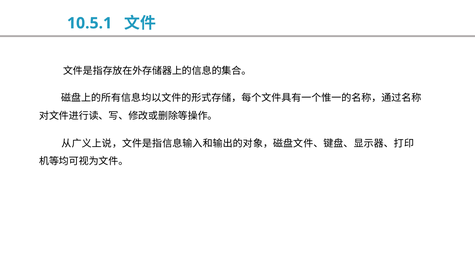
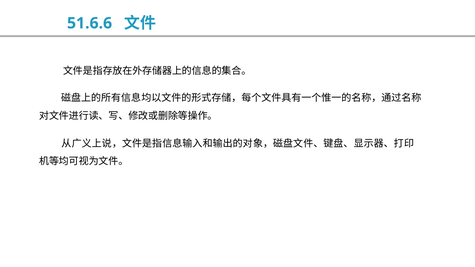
10.5.1: 10.5.1 -> 51.6.6
